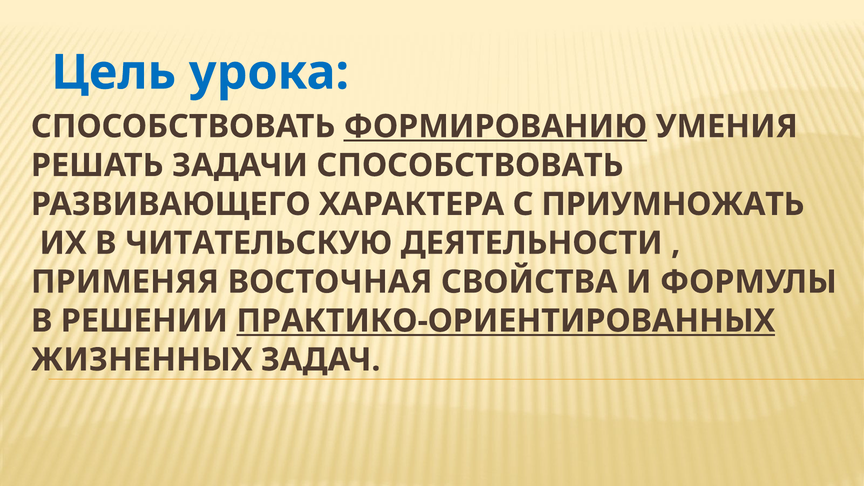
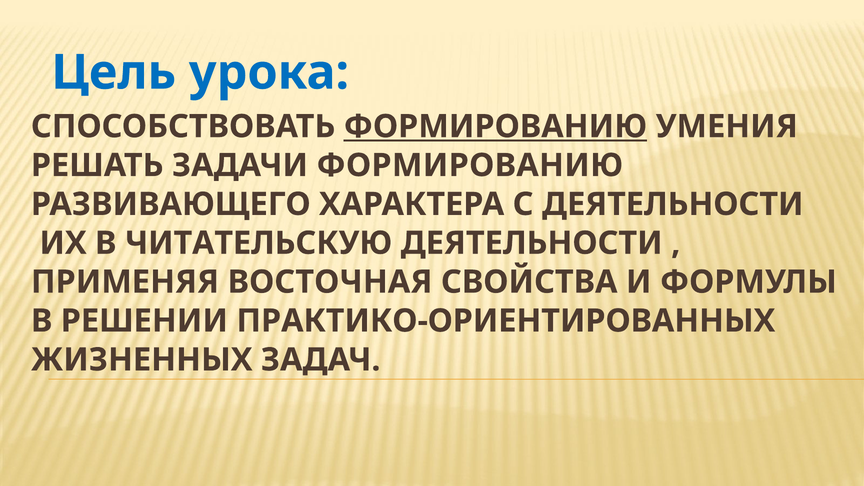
ЗАДАЧИ СПОСОБСТВОВАТЬ: СПОСОБСТВОВАТЬ -> ФОРМИРОВАНИЮ
С ПРИУМНОЖАТЬ: ПРИУМНОЖАТЬ -> ДЕЯТЕЛЬНОСТИ
ПРАКТИКО-ОРИЕНТИРОВАННЫХ underline: present -> none
